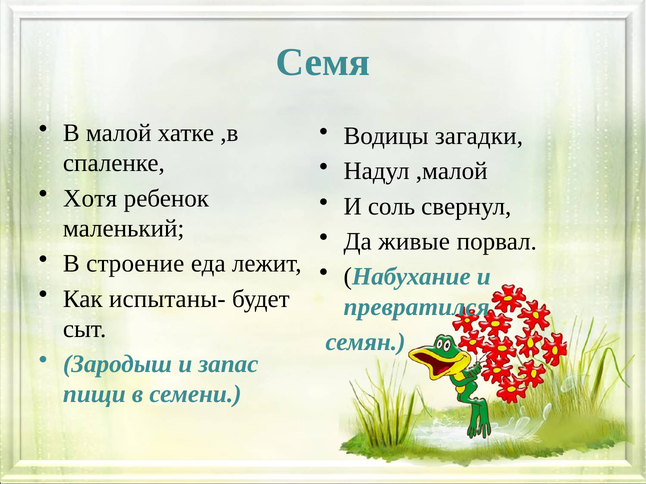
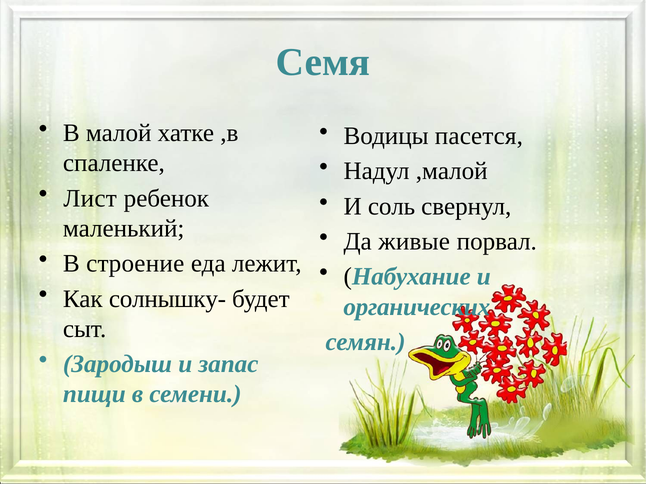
загадки: загадки -> пасется
Хотя: Хотя -> Лист
испытаны-: испытаны- -> солнышку-
превратился: превратился -> органических
